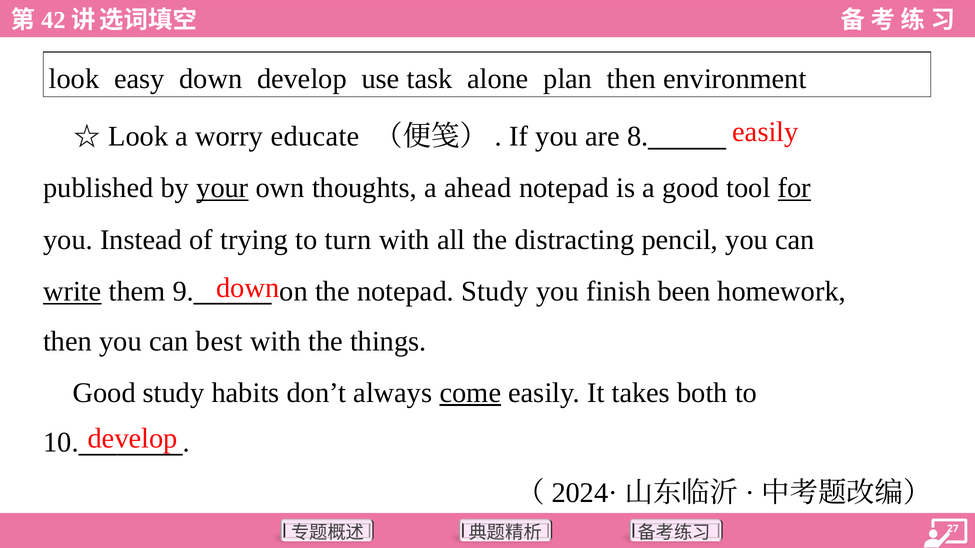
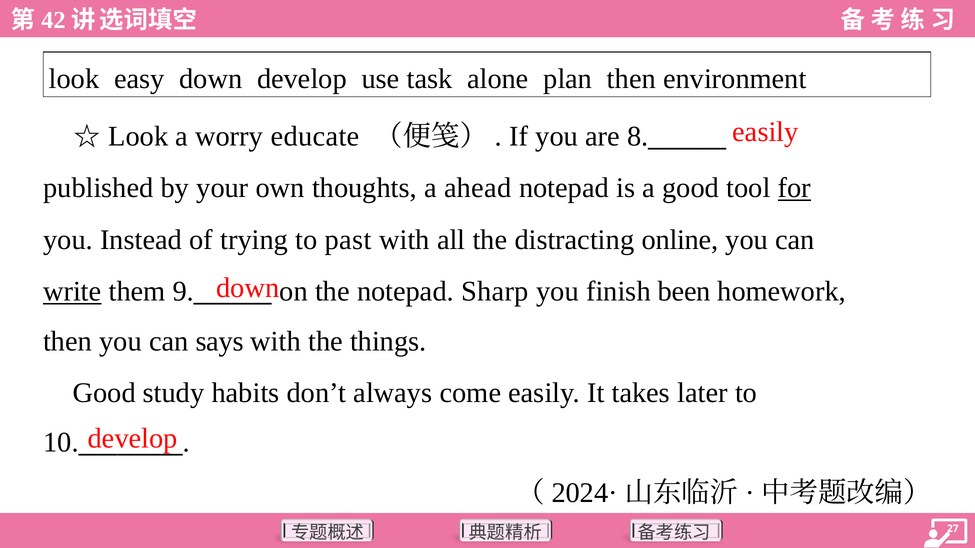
your underline: present -> none
turn: turn -> past
pencil: pencil -> online
notepad Study: Study -> Sharp
best: best -> says
come underline: present -> none
both: both -> later
